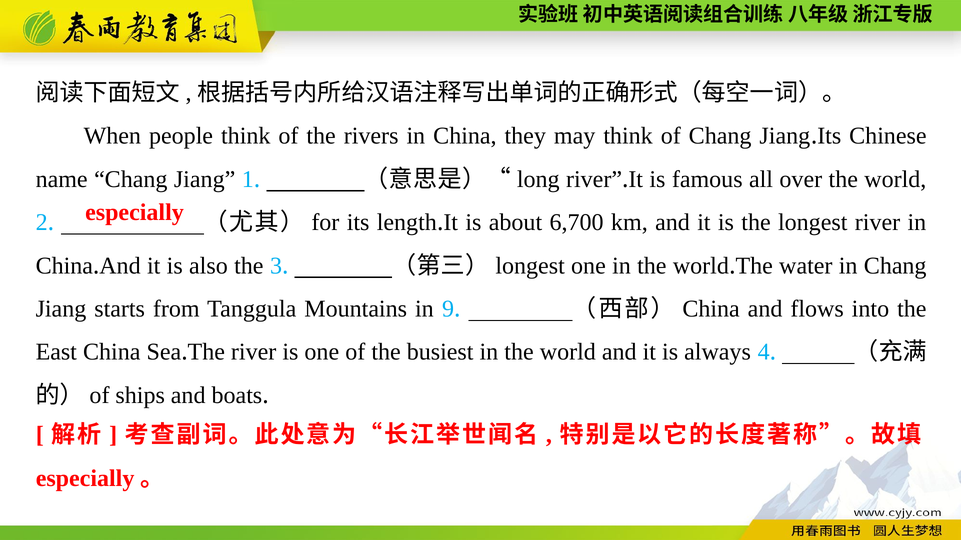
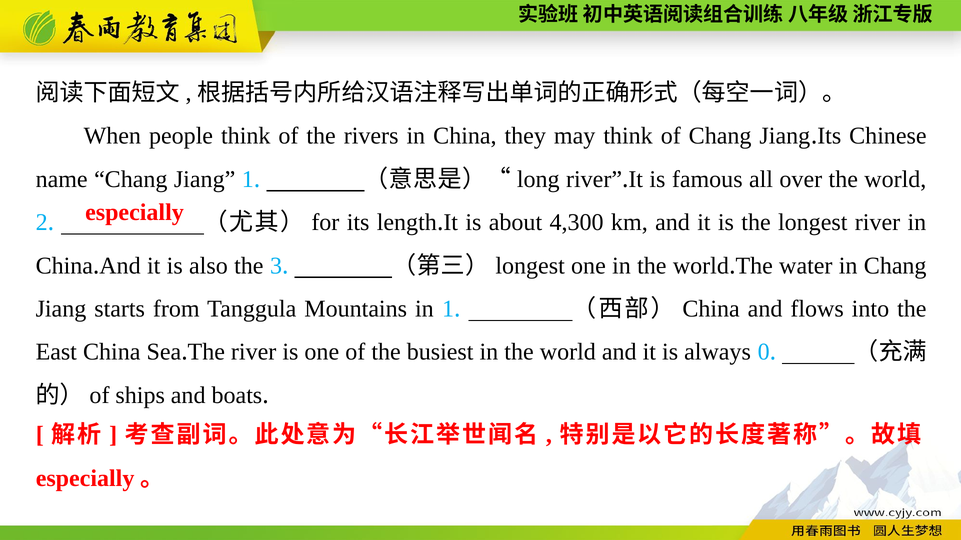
6,700: 6,700 -> 4,300
in 9: 9 -> 1
4: 4 -> 0
